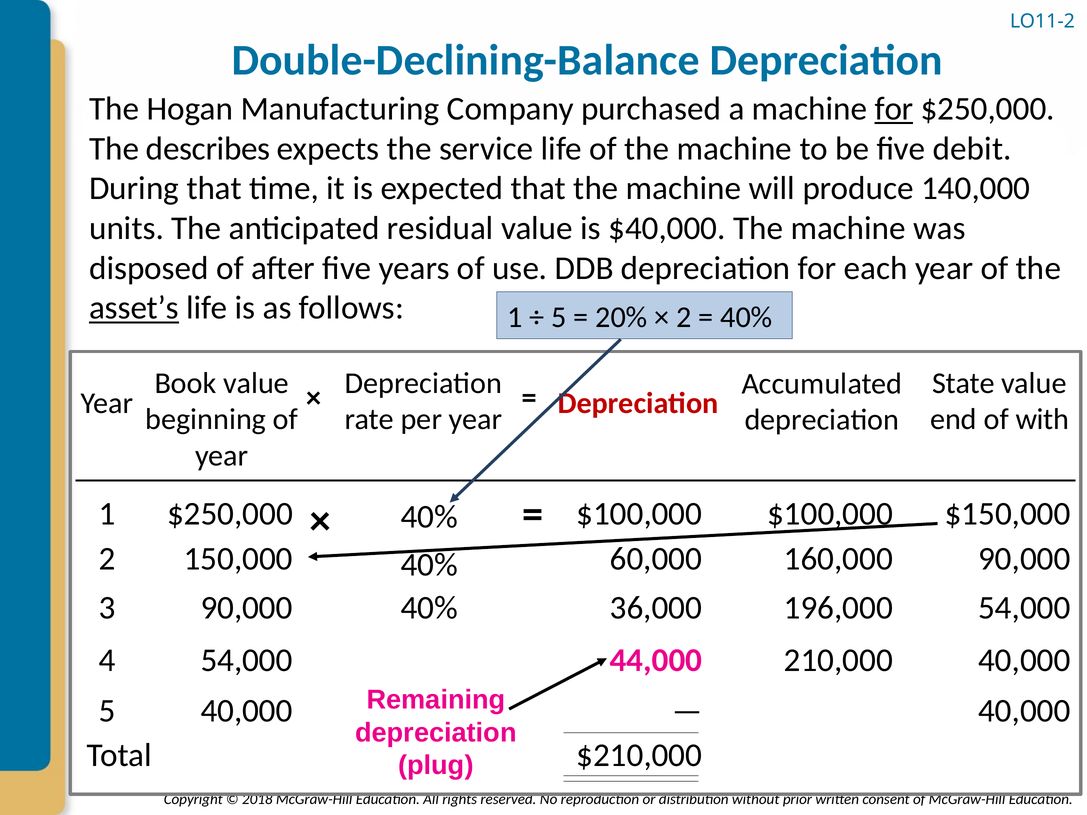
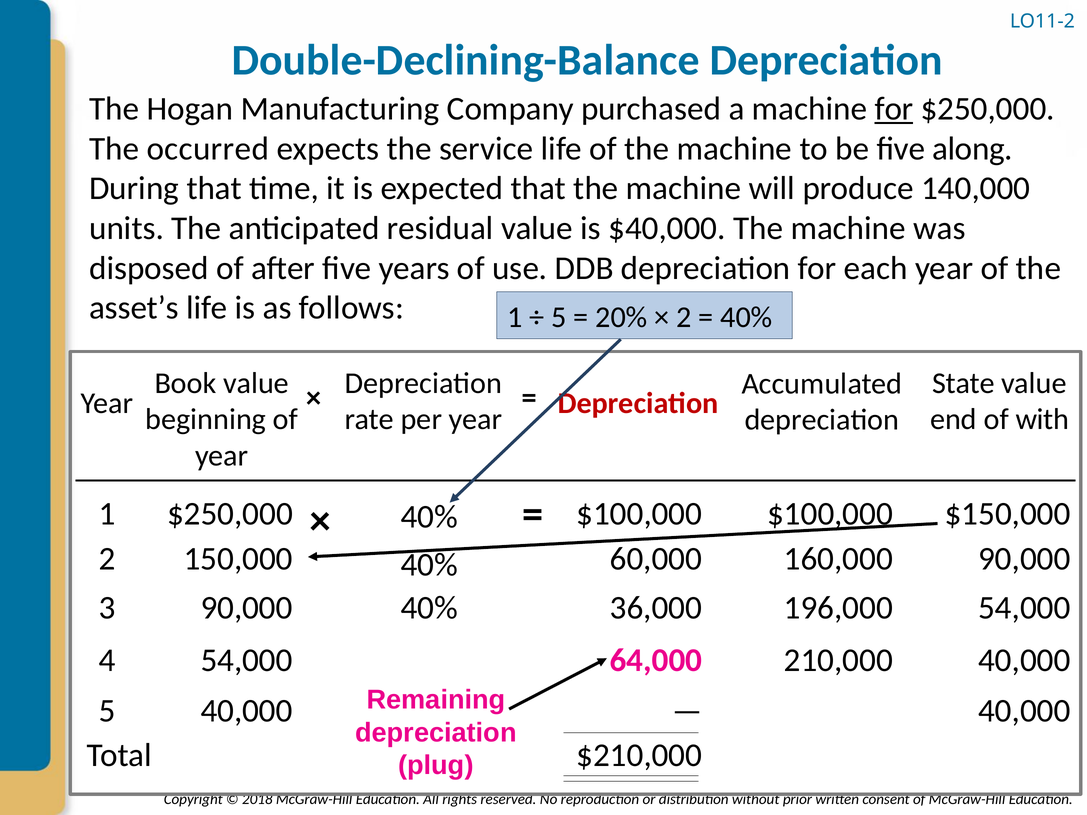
describes: describes -> occurred
debit: debit -> along
asset’s underline: present -> none
44,000: 44,000 -> 64,000
